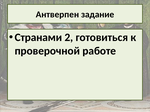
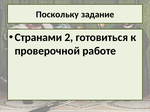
Антверпен: Антверпен -> Поскольку
